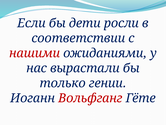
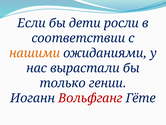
нашими colour: red -> orange
